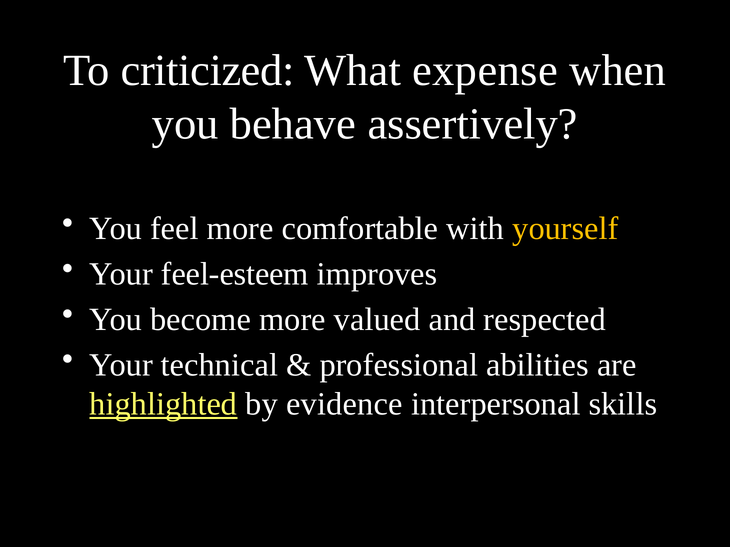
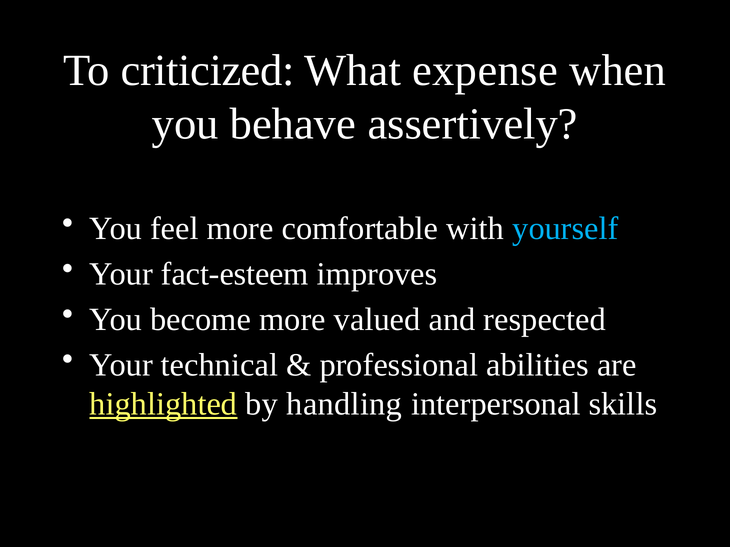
yourself colour: yellow -> light blue
feel-esteem: feel-esteem -> fact-esteem
evidence: evidence -> handling
